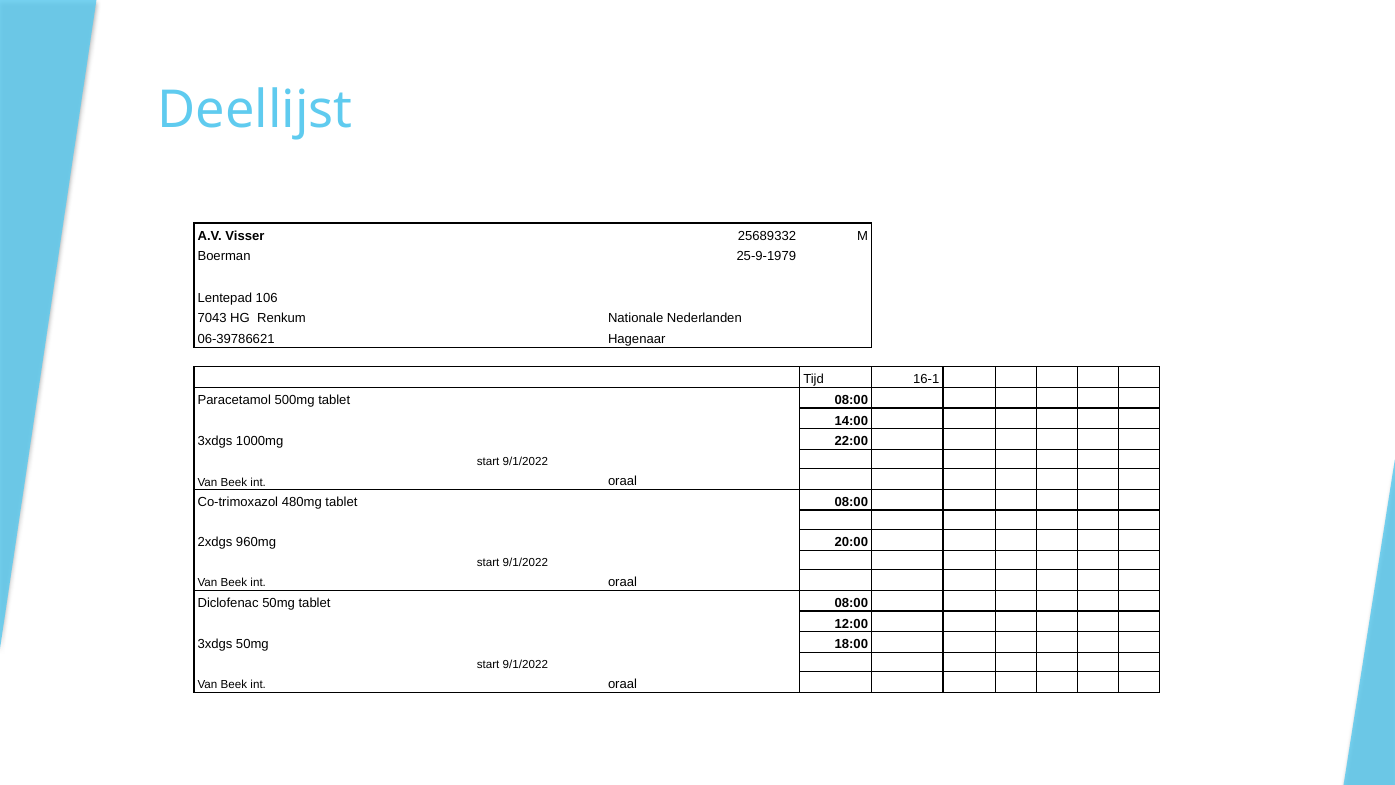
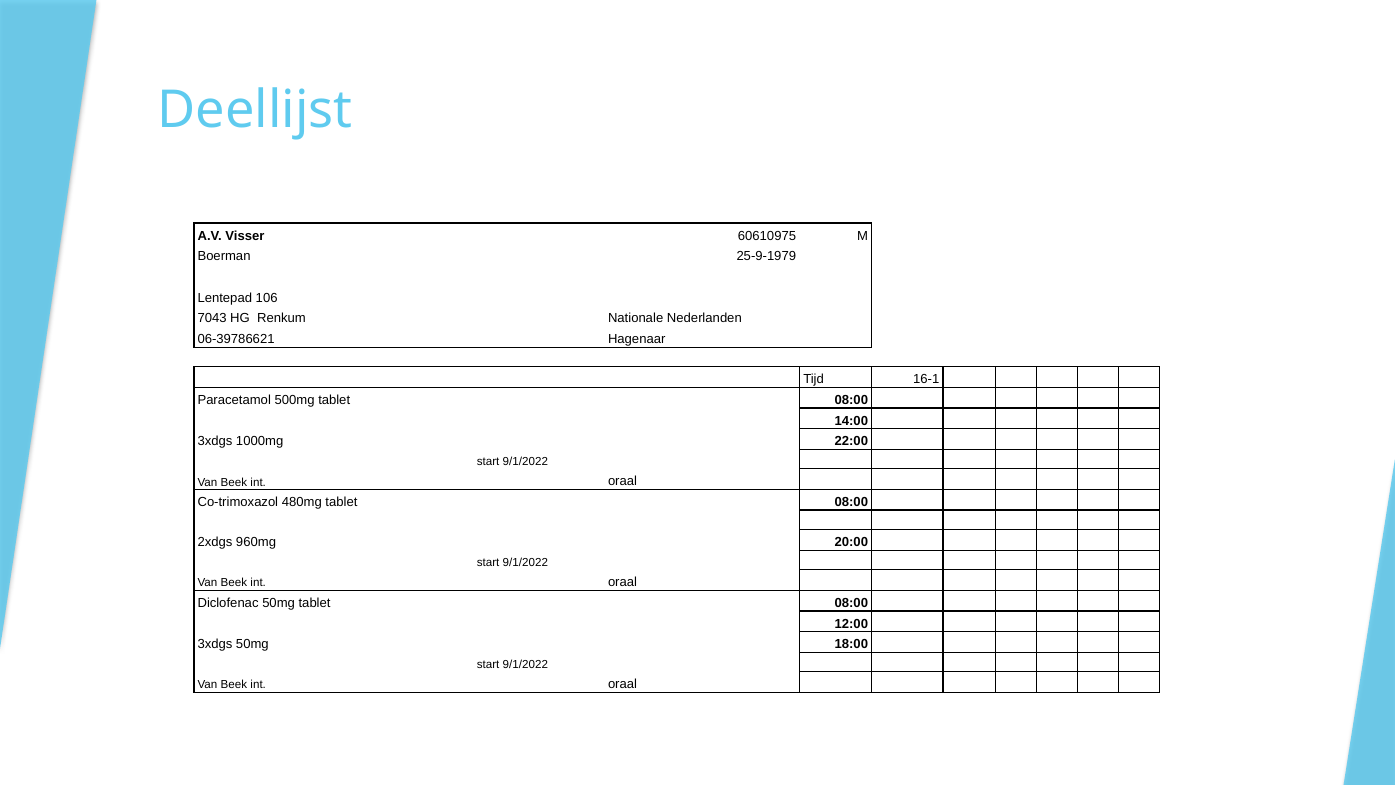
25689332: 25689332 -> 60610975
